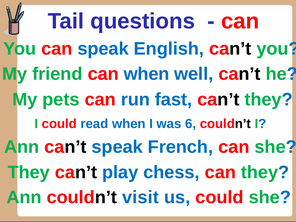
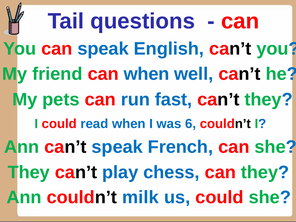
visit: visit -> milk
